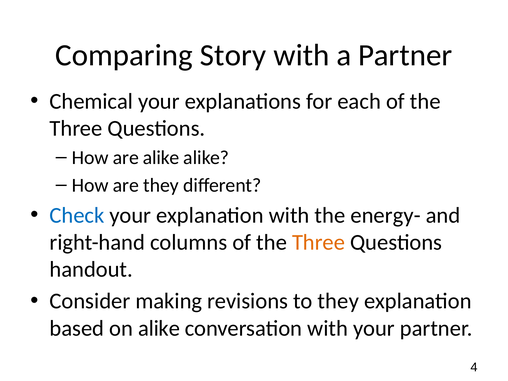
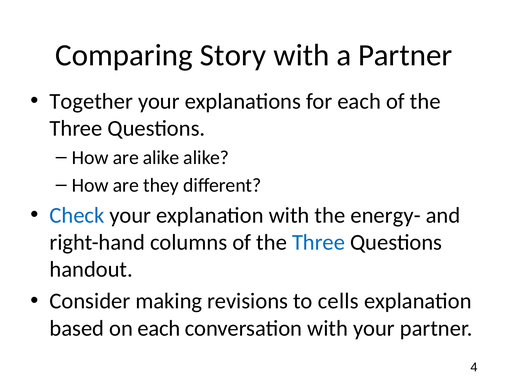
Chemical: Chemical -> Together
Three at (319, 242) colour: orange -> blue
to they: they -> cells
on alike: alike -> each
